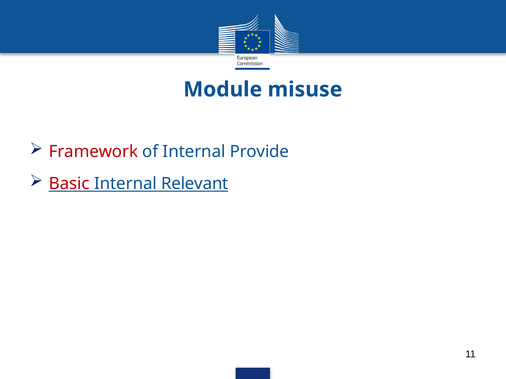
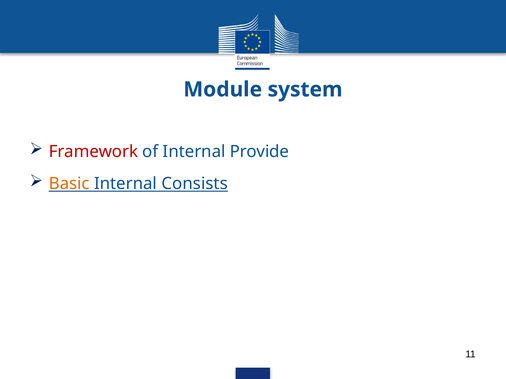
misuse: misuse -> system
Basic colour: red -> orange
Relevant: Relevant -> Consists
